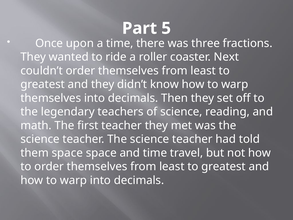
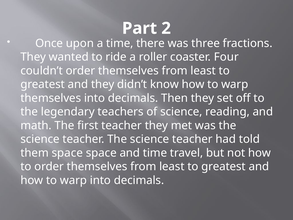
5: 5 -> 2
Next: Next -> Four
